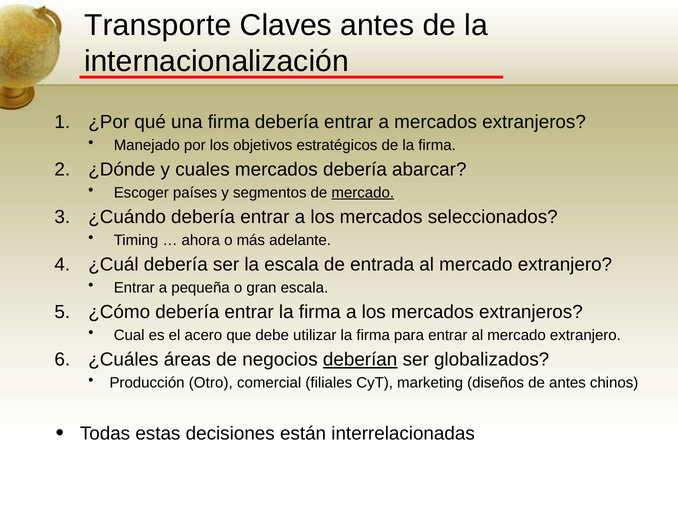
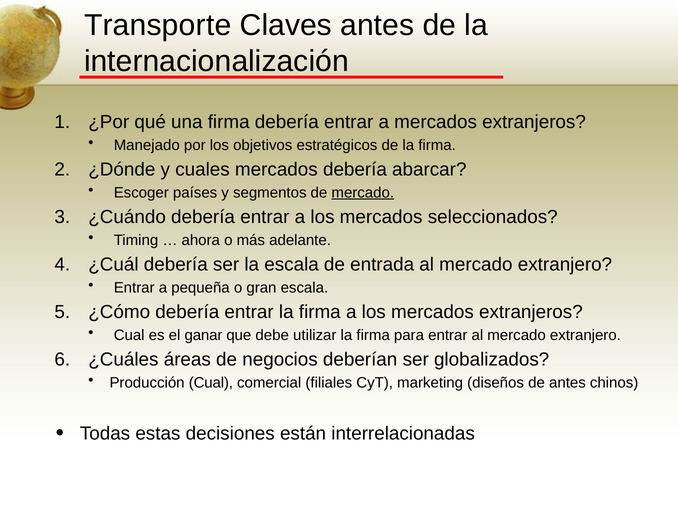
acero: acero -> ganar
deberían underline: present -> none
Producción Otro: Otro -> Cual
